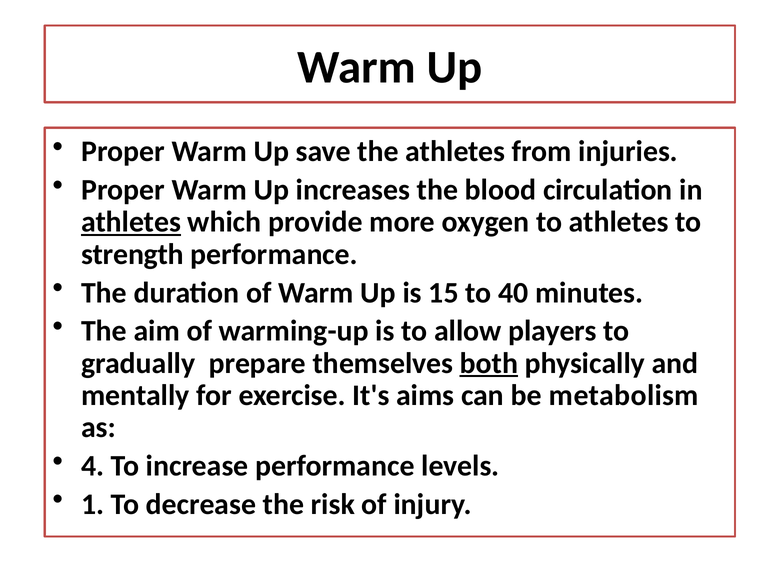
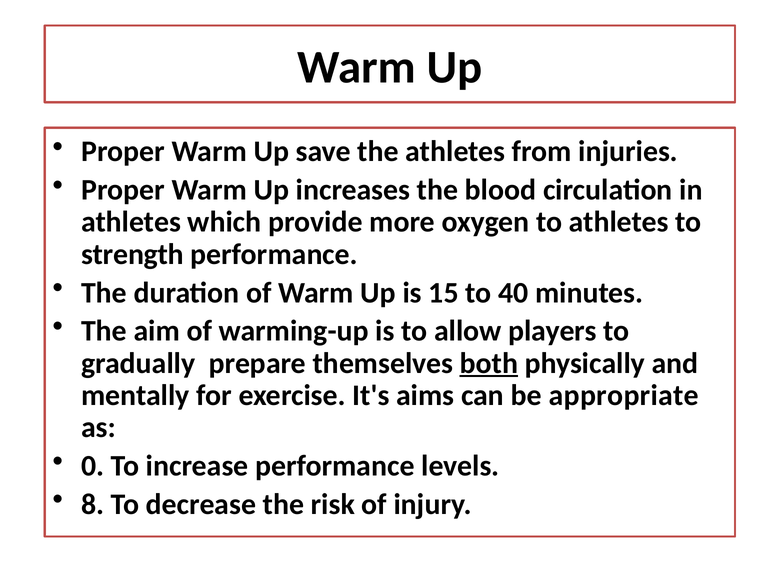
athletes at (131, 222) underline: present -> none
metabolism: metabolism -> appropriate
4: 4 -> 0
1: 1 -> 8
